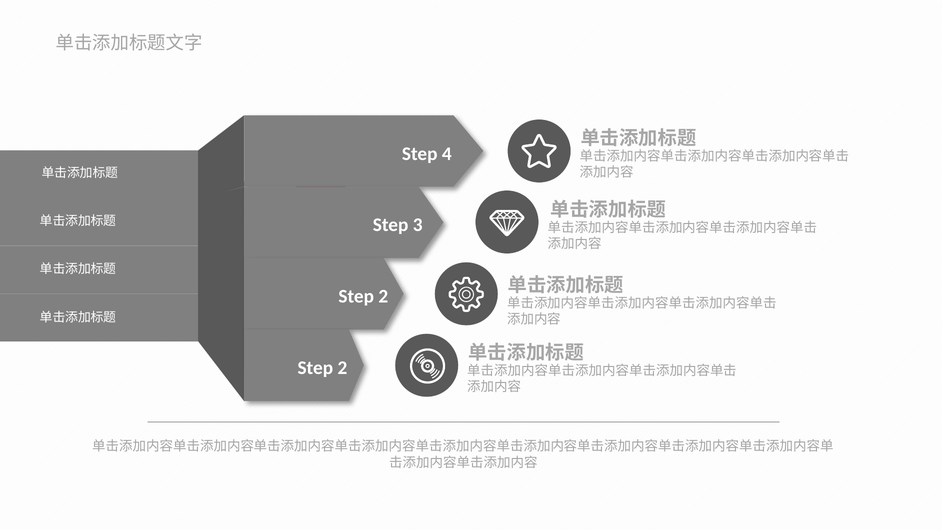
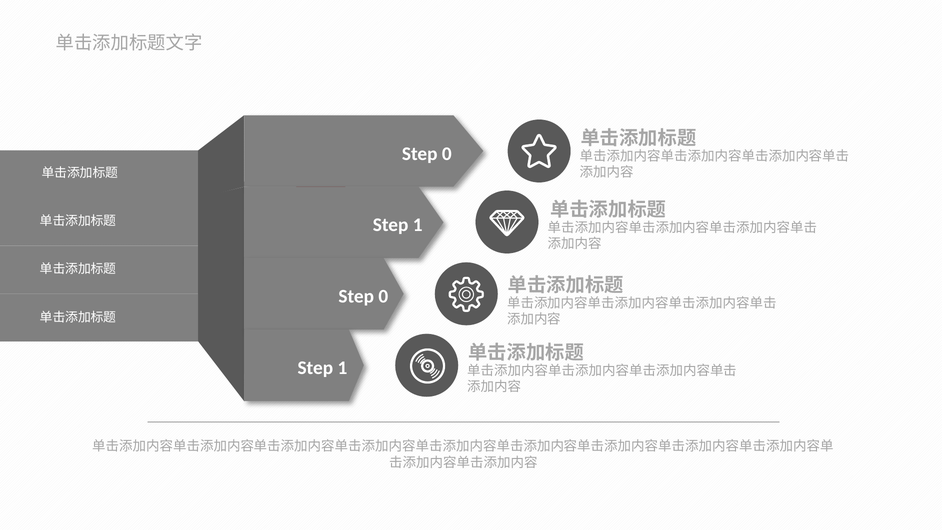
4 at (447, 154): 4 -> 0
3 at (418, 225): 3 -> 1
2 at (383, 296): 2 -> 0
2 at (342, 368): 2 -> 1
